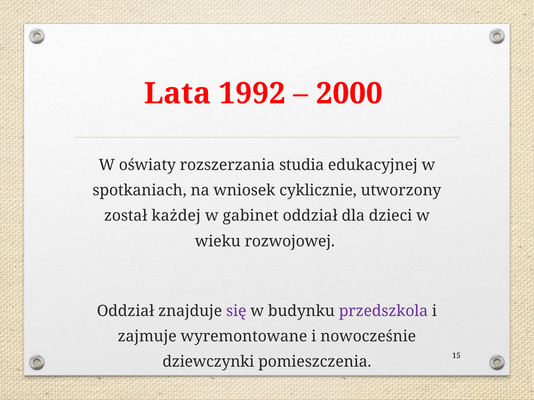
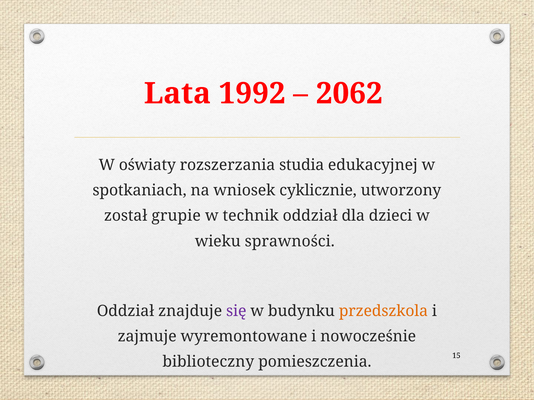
2000: 2000 -> 2062
każdej: każdej -> grupie
gabinet: gabinet -> technik
rozwojowej: rozwojowej -> sprawności
przedszkola colour: purple -> orange
dziewczynki: dziewczynki -> biblioteczny
